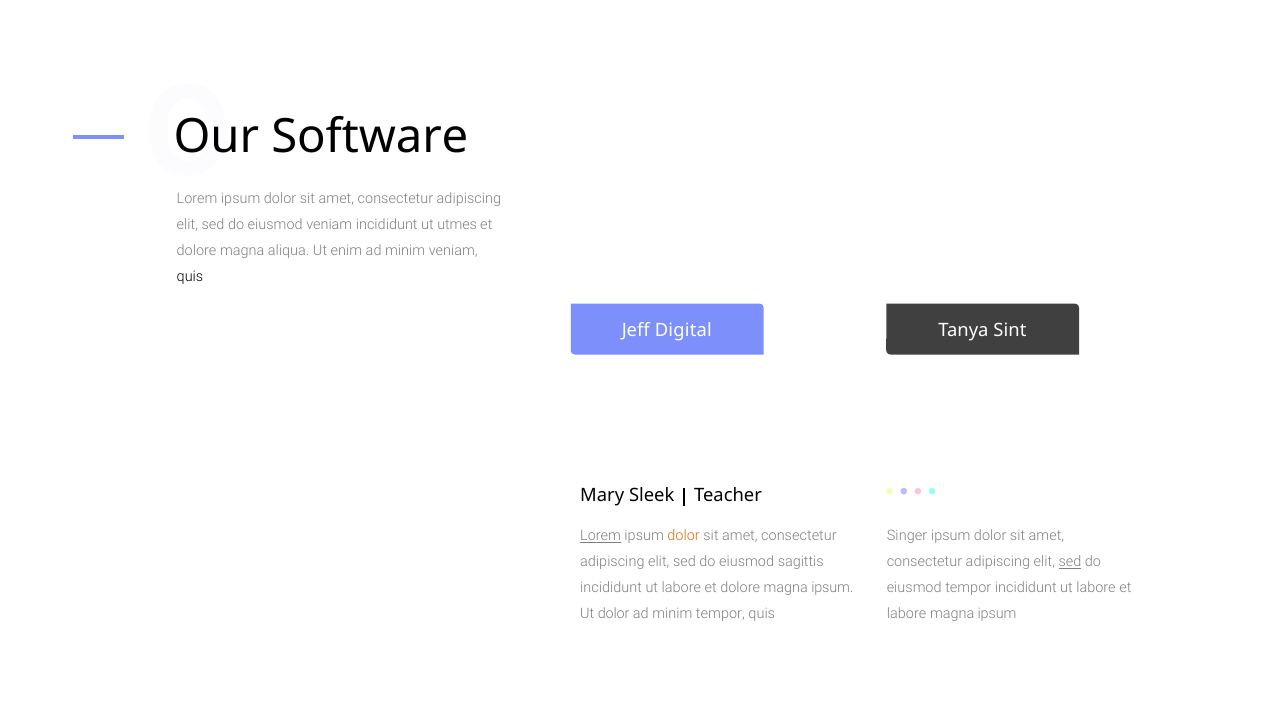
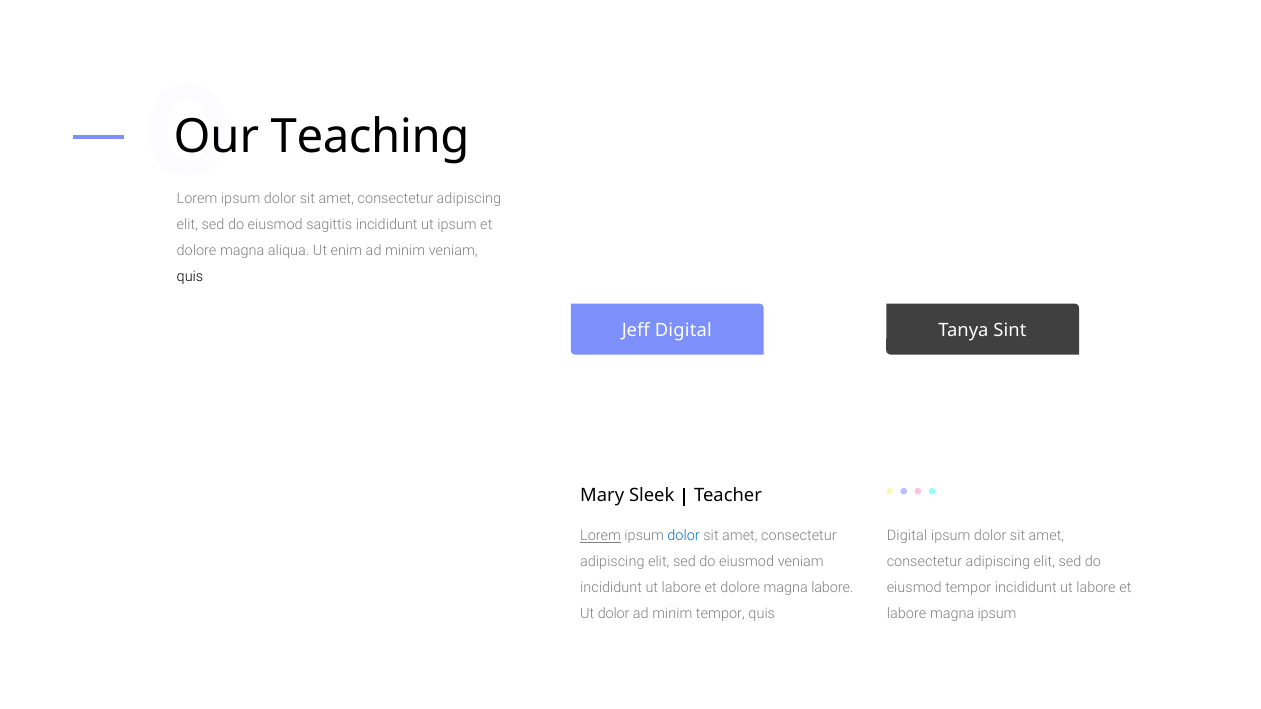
Software: Software -> Teaching
eiusmod veniam: veniam -> sagittis
ut utmes: utmes -> ipsum
dolor at (684, 536) colour: orange -> blue
Singer at (907, 536): Singer -> Digital
eiusmod sagittis: sagittis -> veniam
sed at (1070, 562) underline: present -> none
dolore magna ipsum: ipsum -> labore
